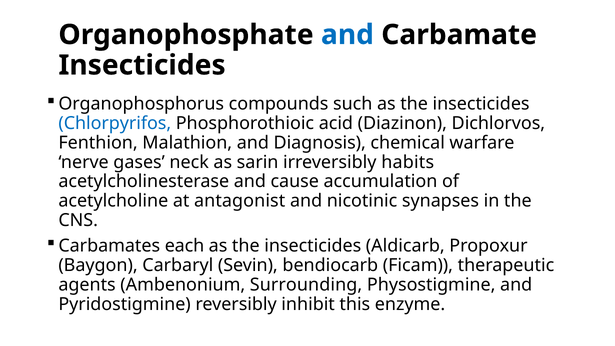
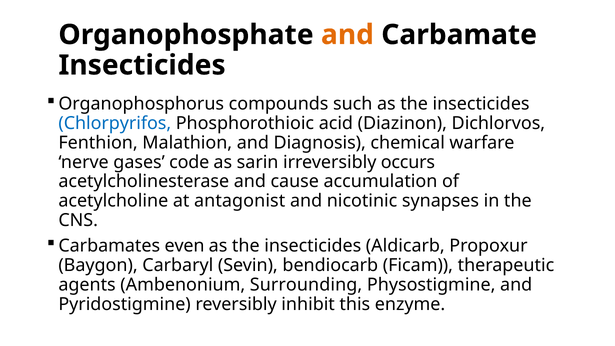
and at (347, 35) colour: blue -> orange
neck: neck -> code
habits: habits -> occurs
each: each -> even
